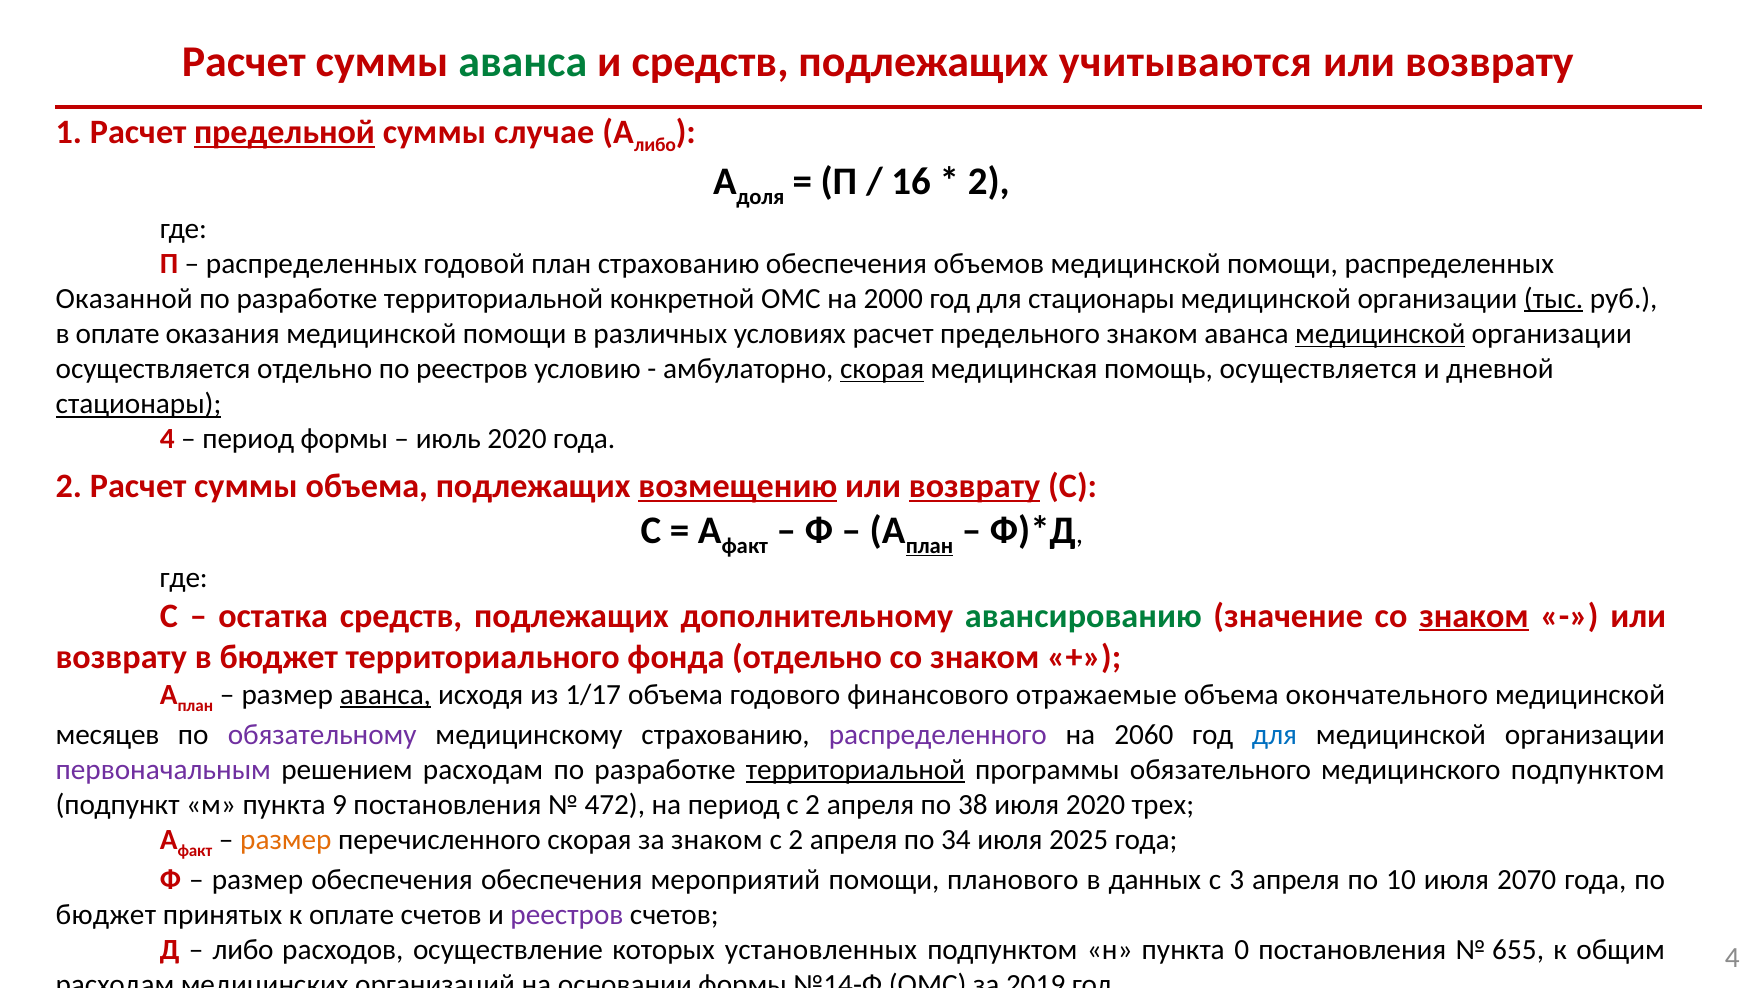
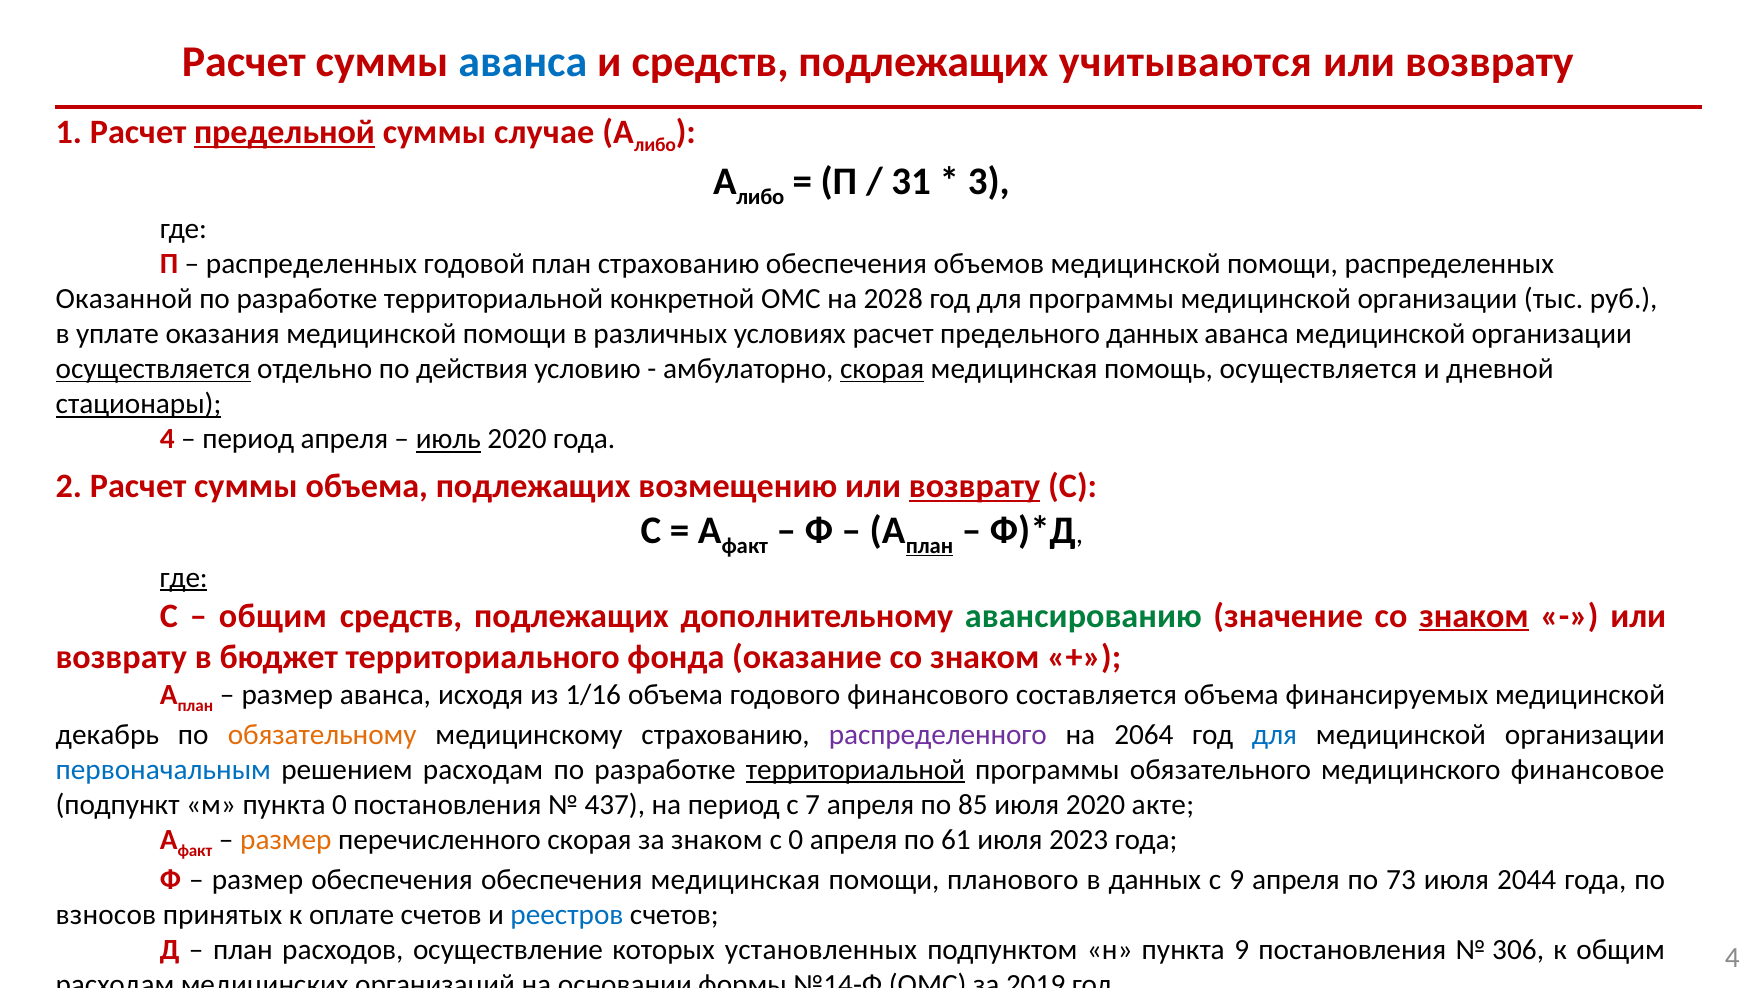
аванса at (523, 62) colour: green -> blue
доля at (760, 197): доля -> либо
16: 16 -> 31
2 at (989, 182): 2 -> 3
2000: 2000 -> 2028
для стационары: стационары -> программы
тыс underline: present -> none
в оплате: оплате -> уплате
предельного знаком: знаком -> данных
медицинской at (1380, 334) underline: present -> none
осуществляется at (153, 369) underline: none -> present
по реестров: реестров -> действия
период формы: формы -> апреля
июль underline: none -> present
возмещению underline: present -> none
где at (184, 578) underline: none -> present
остатка at (273, 616): остатка -> общим
фонда отдельно: отдельно -> оказание
аванса at (385, 695) underline: present -> none
1/17: 1/17 -> 1/16
отражаемые: отражаемые -> составляется
окончательного: окончательного -> финансируемых
месяцев: месяцев -> декабрь
обязательному colour: purple -> orange
2060: 2060 -> 2064
первоначальным colour: purple -> blue
медицинского подпунктом: подпунктом -> финансовое
пункта 9: 9 -> 0
472: 472 -> 437
период с 2: 2 -> 7
38: 38 -> 85
трех: трех -> акте
2 at (796, 840): 2 -> 0
34: 34 -> 61
2025: 2025 -> 2023
обеспечения мероприятий: мероприятий -> медицинская
с 3: 3 -> 9
10: 10 -> 73
2070: 2070 -> 2044
бюджет at (106, 915): бюджет -> взносов
реестров at (567, 915) colour: purple -> blue
либо at (243, 950): либо -> план
пункта 0: 0 -> 9
655: 655 -> 306
